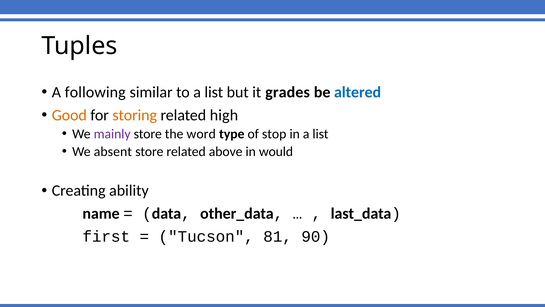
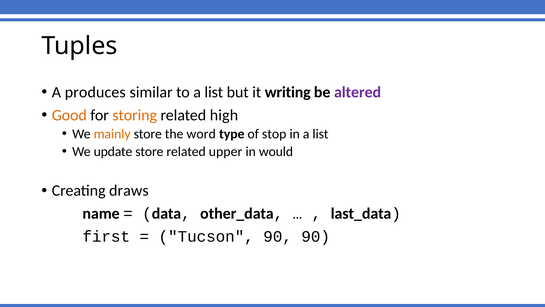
following: following -> produces
grades: grades -> writing
altered colour: blue -> purple
mainly colour: purple -> orange
absent: absent -> update
above: above -> upper
ability: ability -> draws
Tucson 81: 81 -> 90
